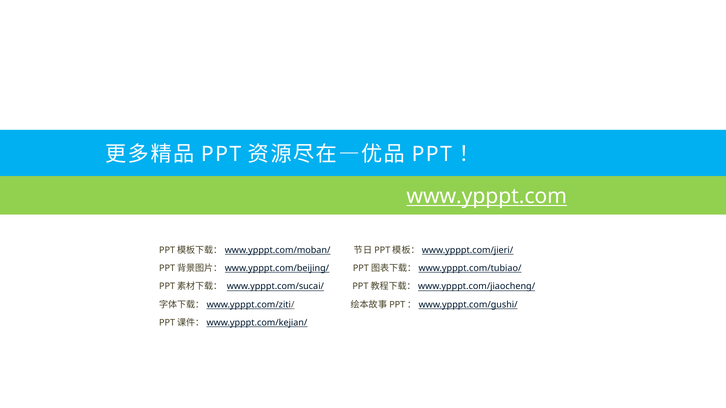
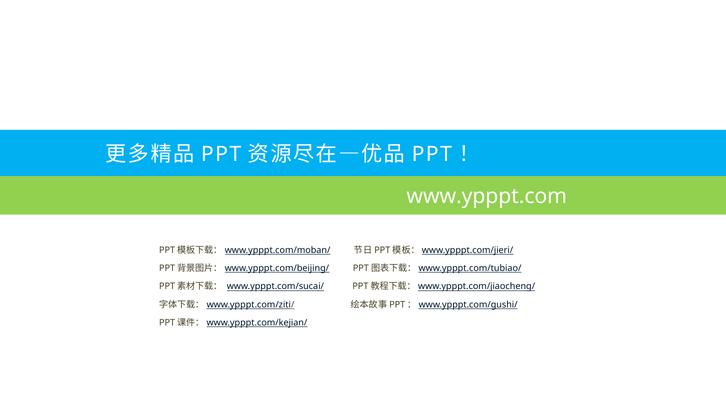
www.ypppt.com underline: present -> none
